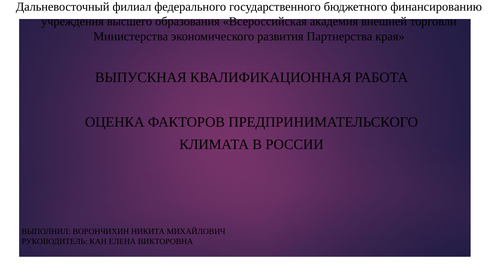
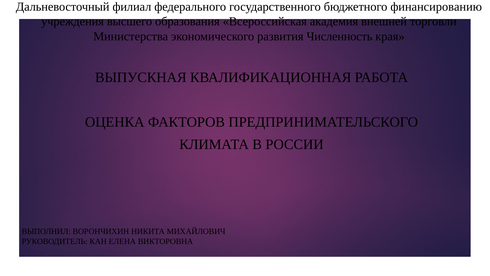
Партнерства: Партнерства -> Численность
